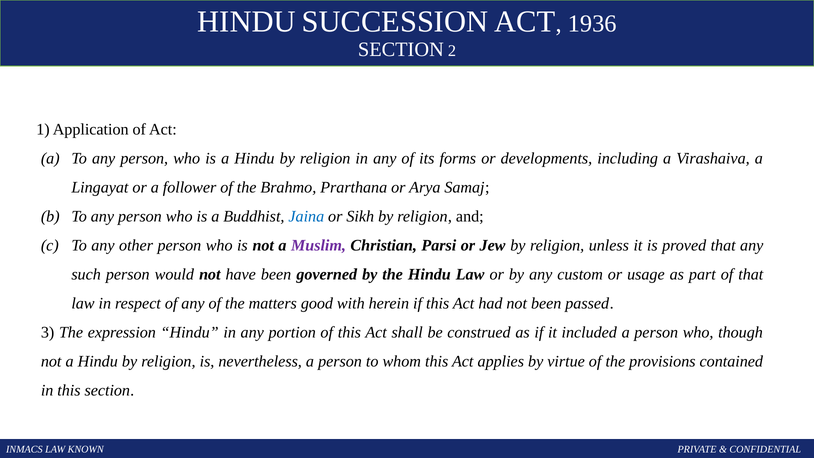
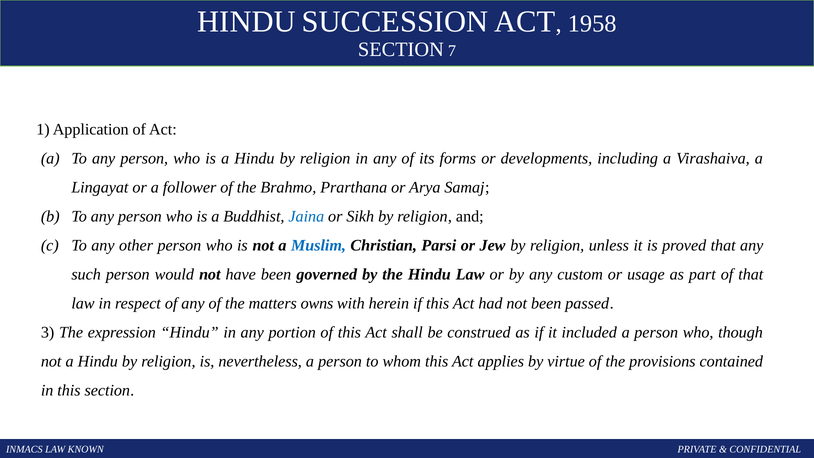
1936: 1936 -> 1958
2: 2 -> 7
Muslim colour: purple -> blue
good: good -> owns
